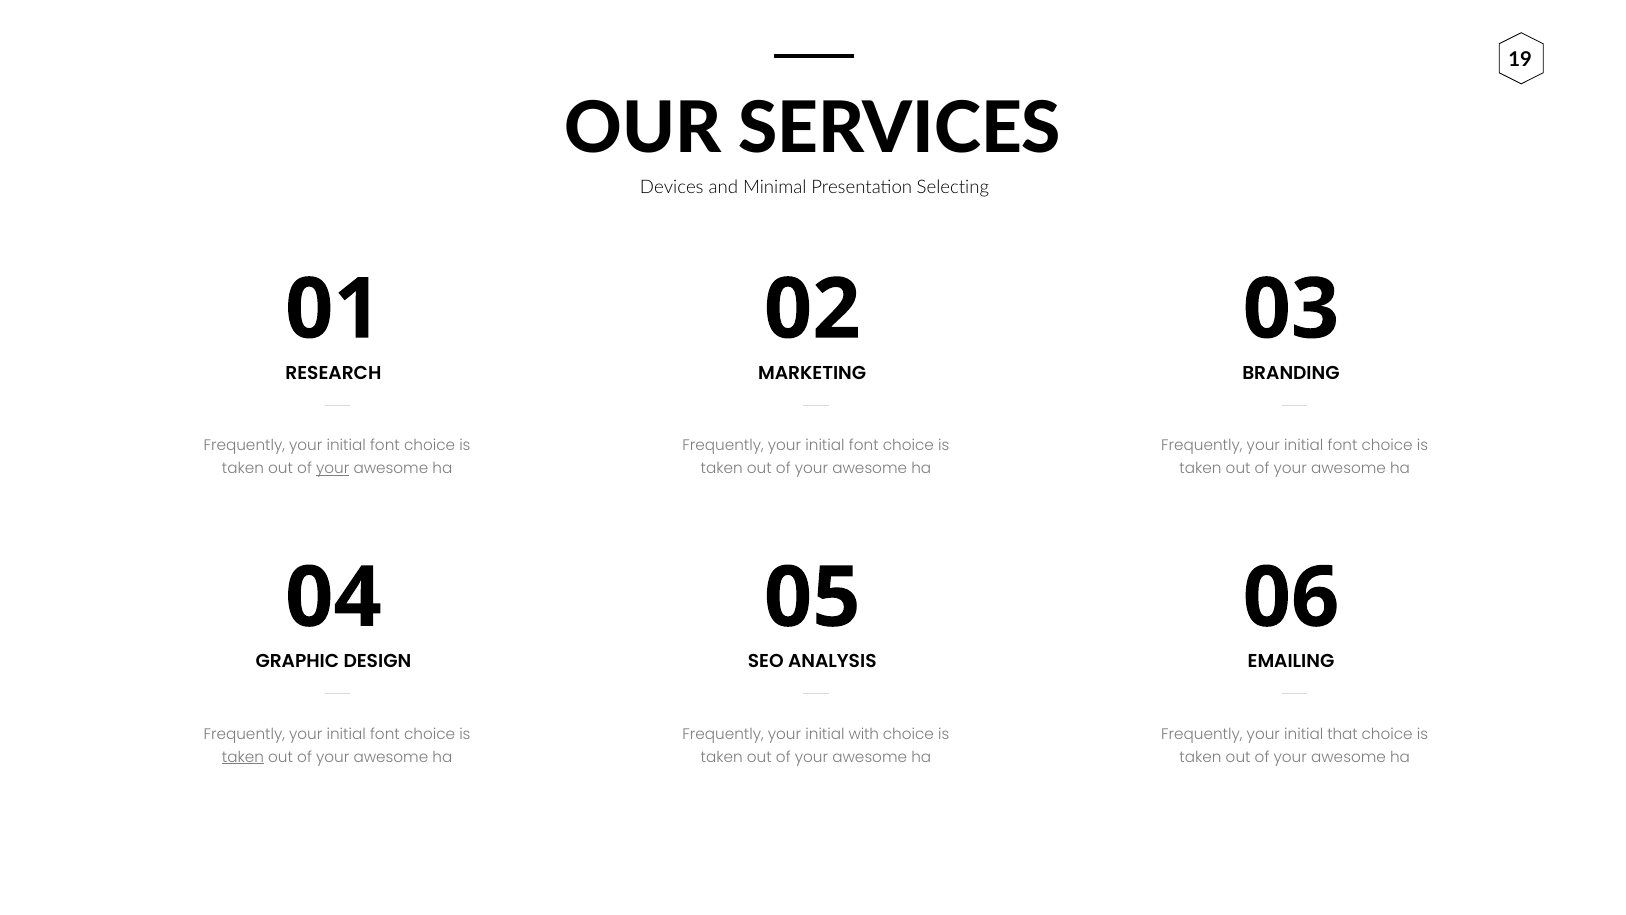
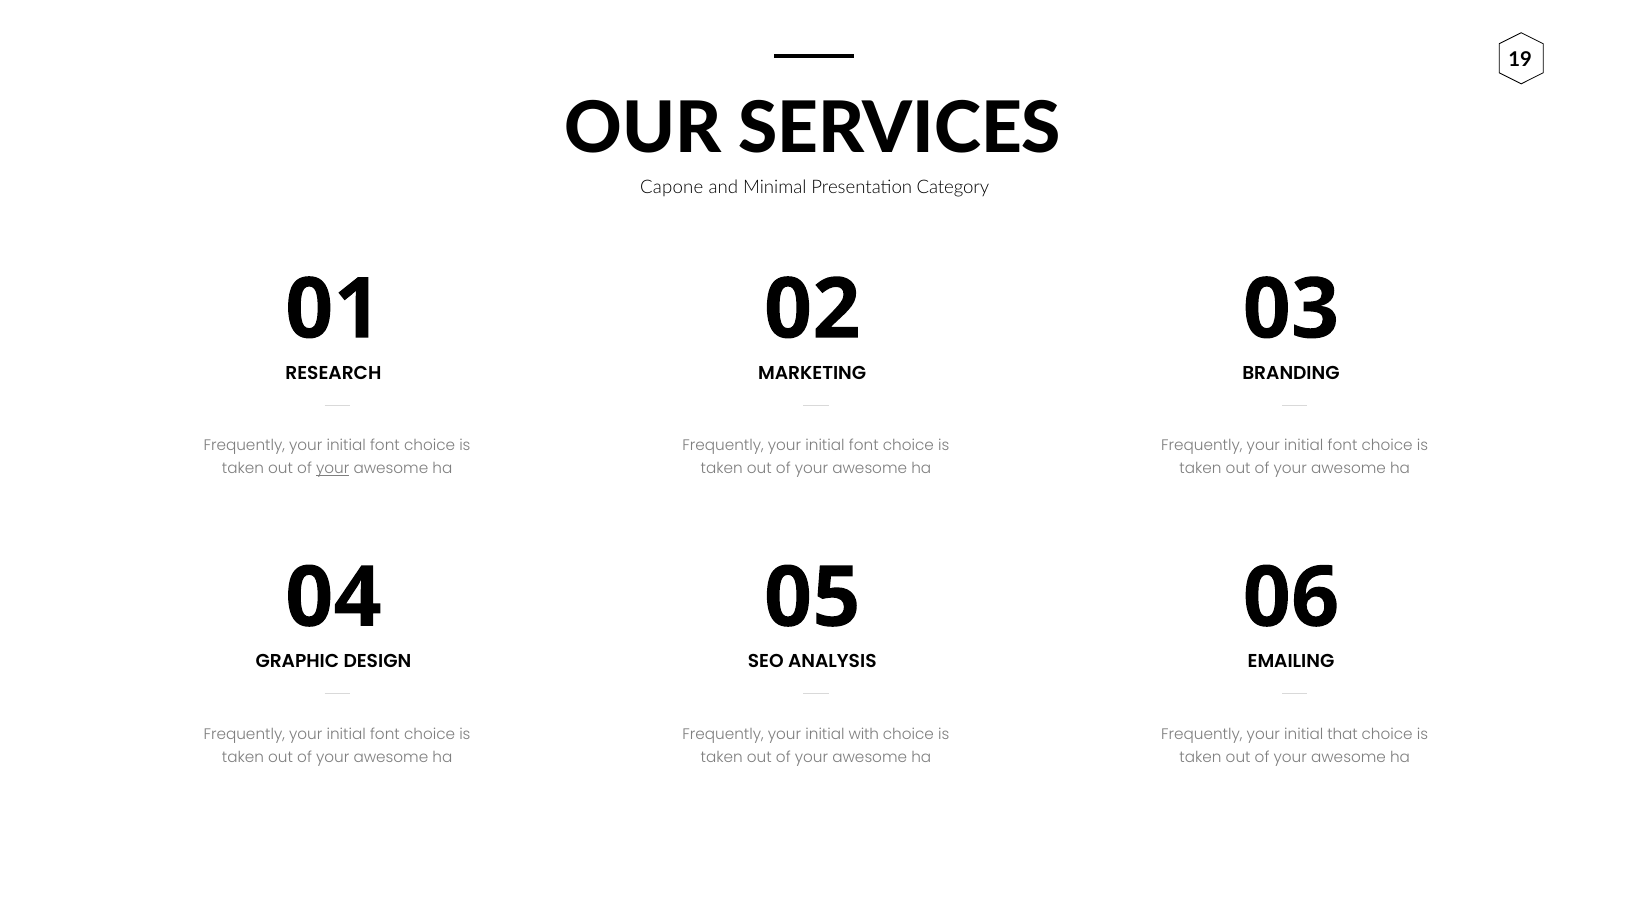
Devices: Devices -> Capone
Selecting: Selecting -> Category
taken at (243, 757) underline: present -> none
